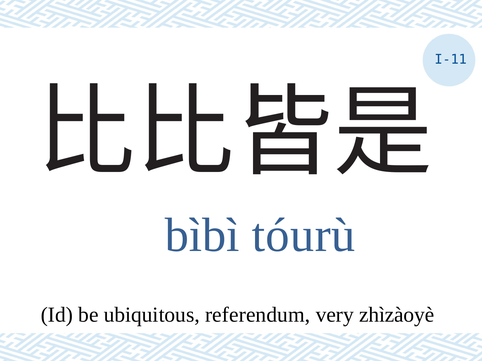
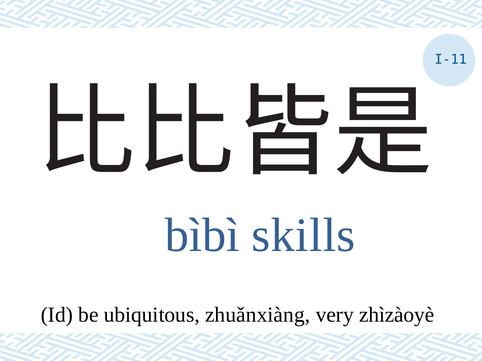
tóurù: tóurù -> skills
referendum: referendum -> zhuǎnxiàng
